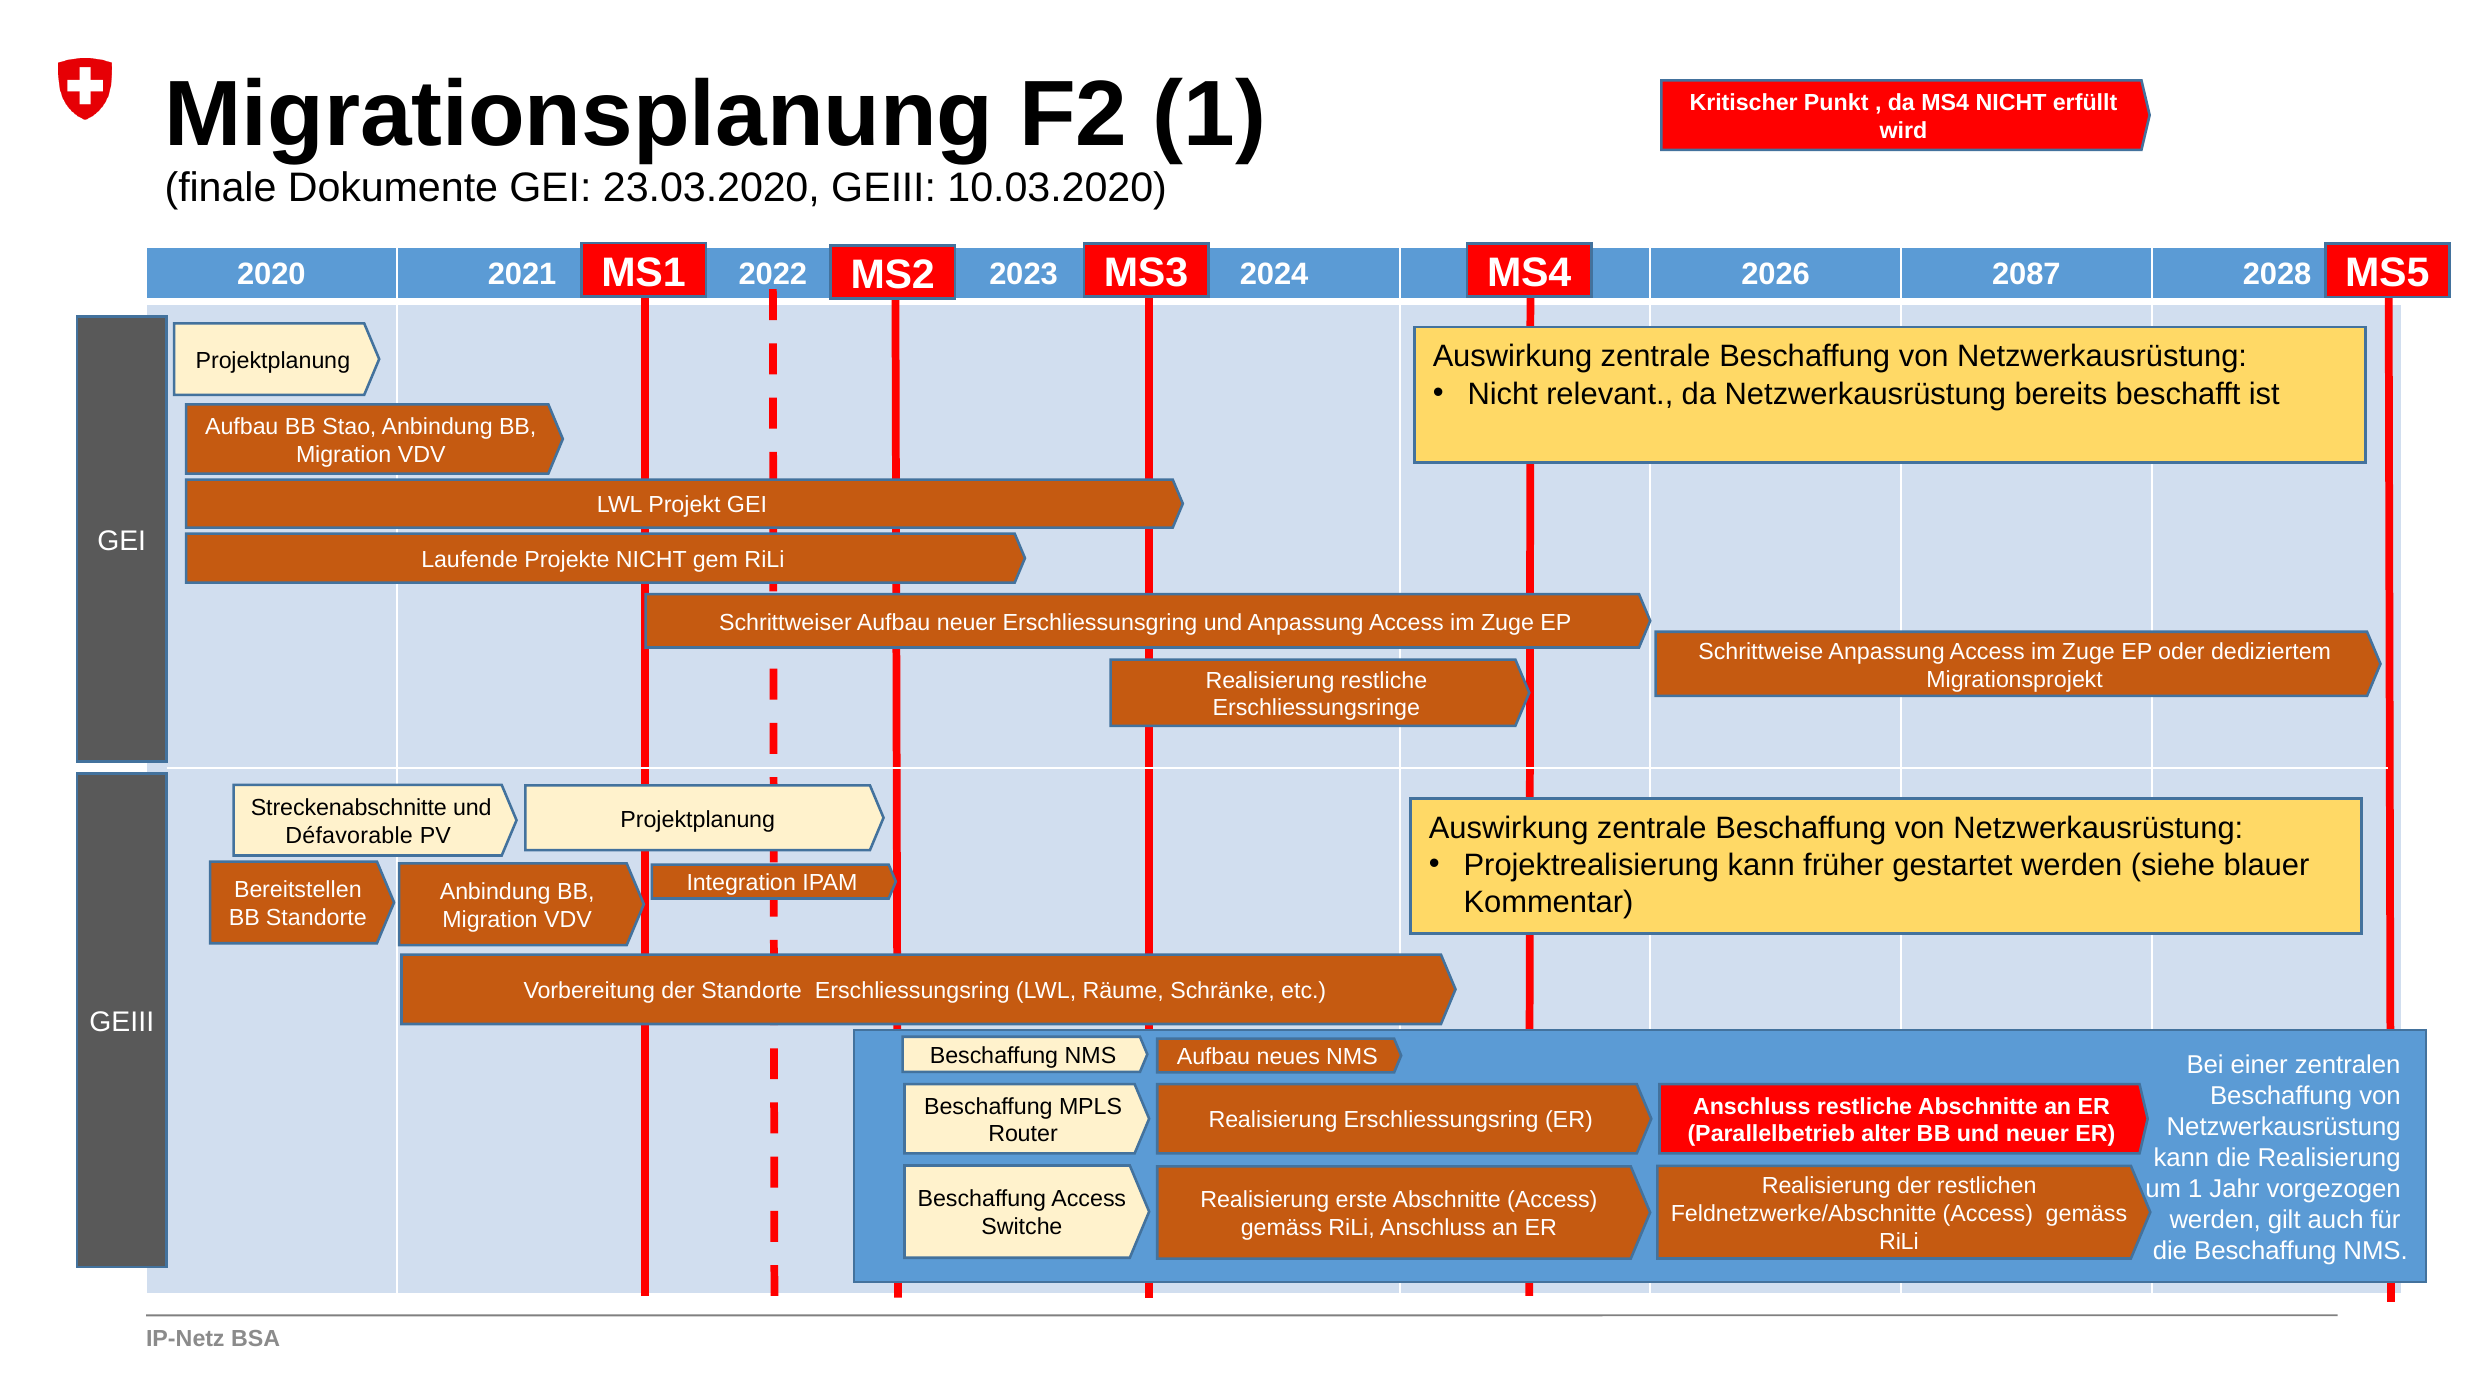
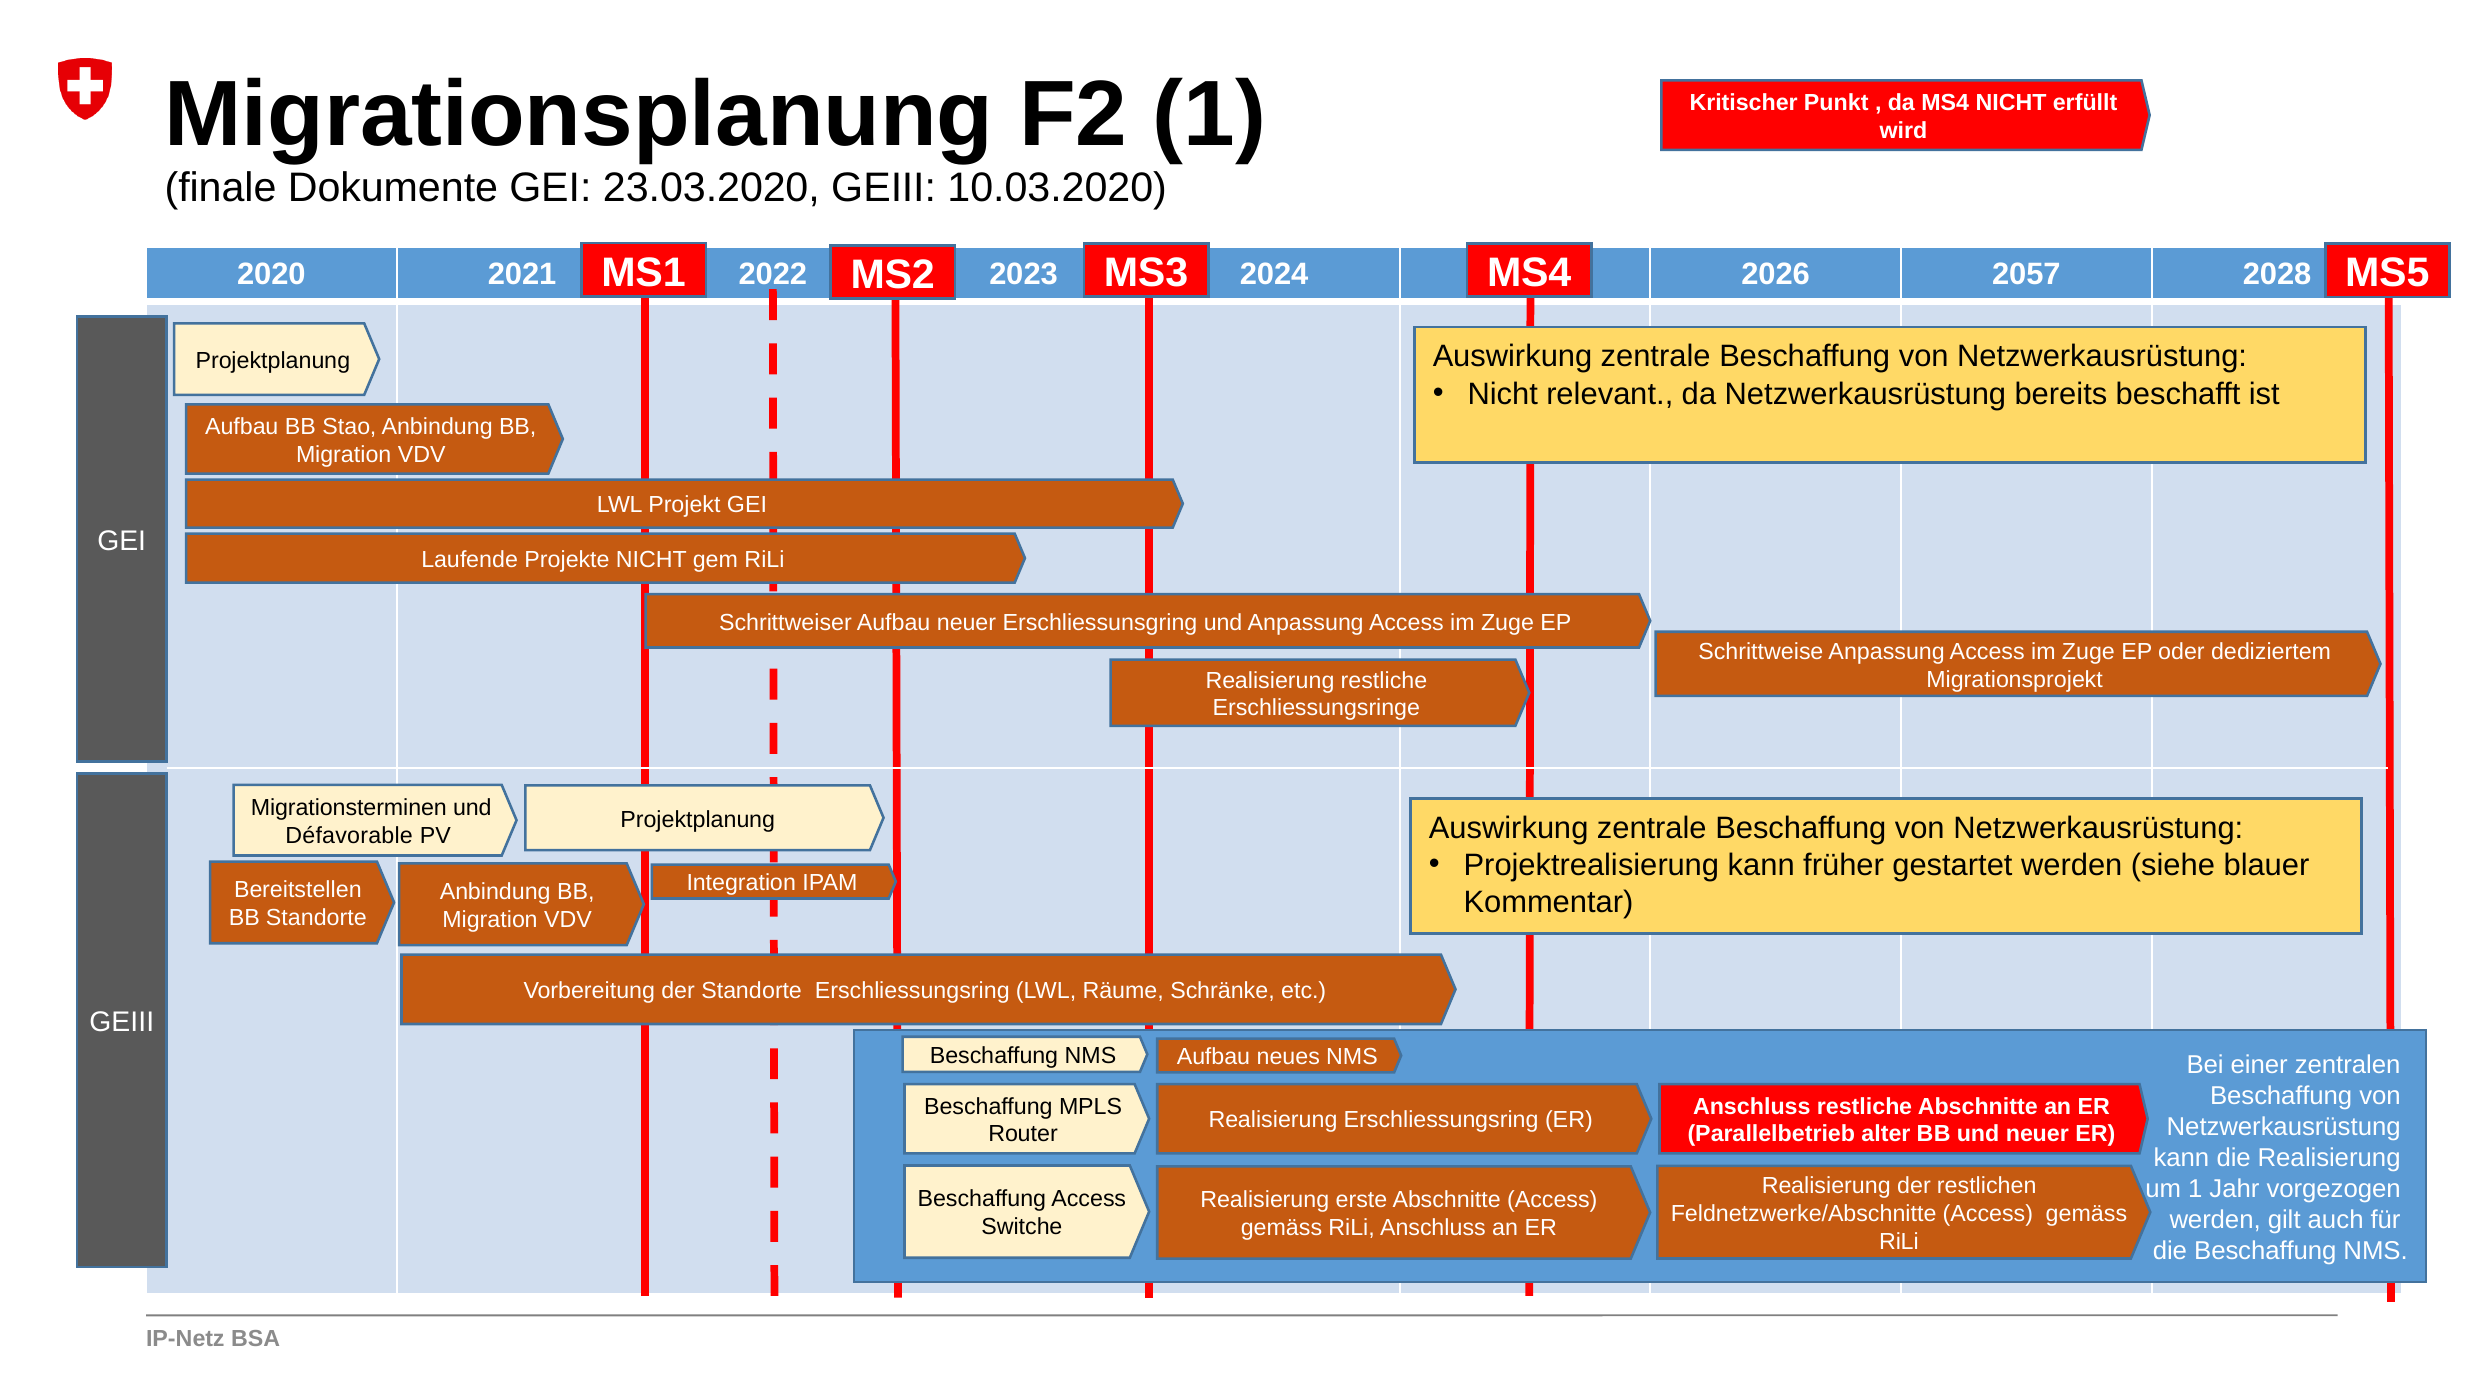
2087: 2087 -> 2057
Streckenabschnitte: Streckenabschnitte -> Migrationsterminen
